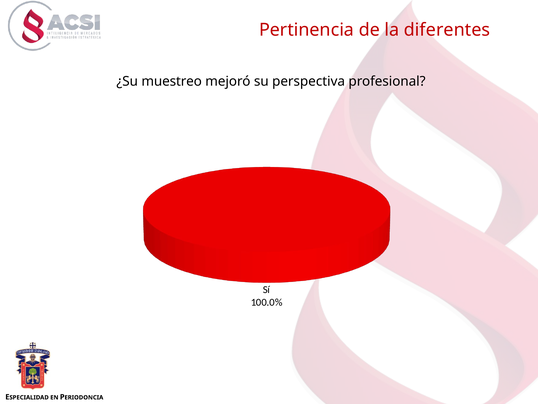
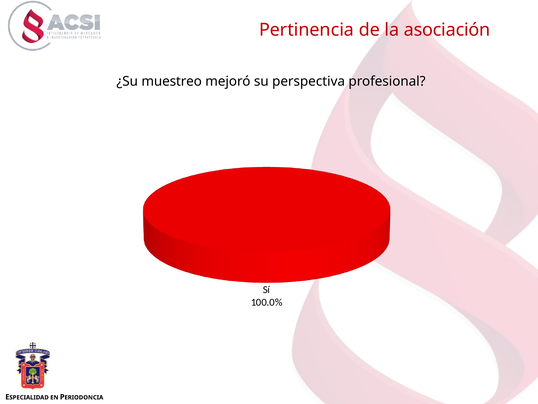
diferentes: diferentes -> asociación
